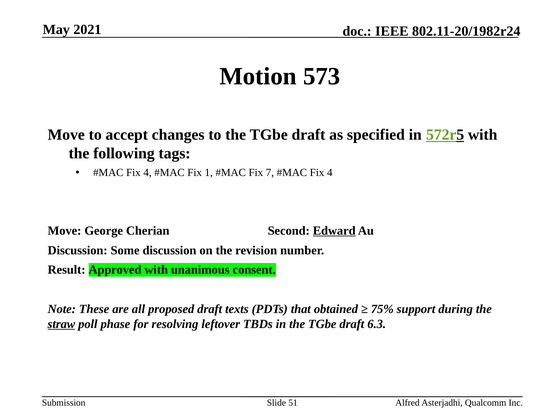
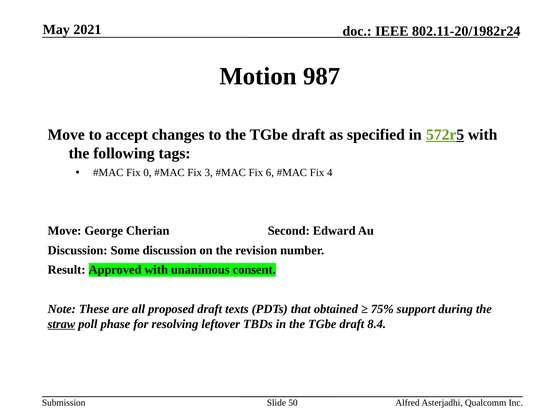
573: 573 -> 987
4 at (148, 173): 4 -> 0
1: 1 -> 3
7: 7 -> 6
Edward underline: present -> none
6.3: 6.3 -> 8.4
51: 51 -> 50
